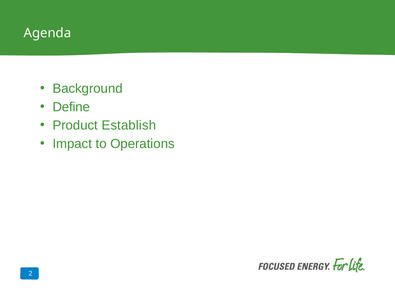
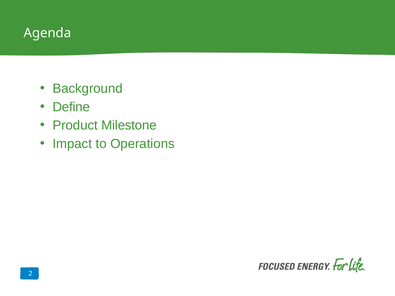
Establish: Establish -> Milestone
